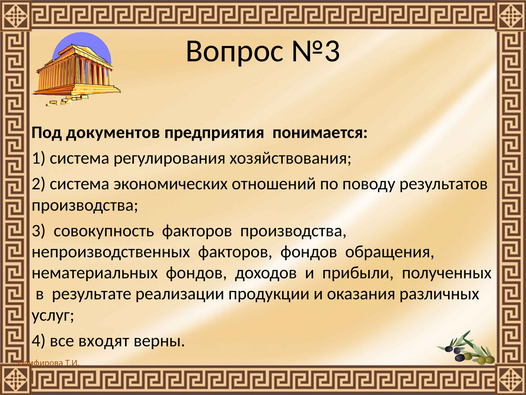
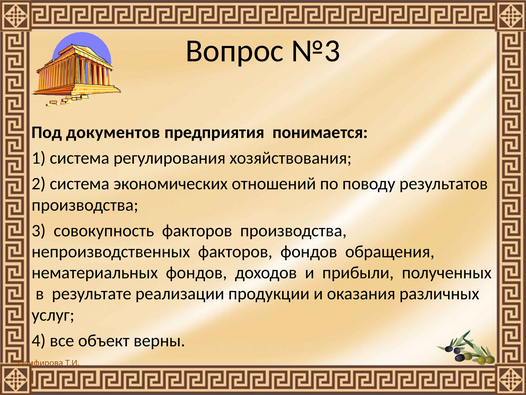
входят: входят -> объект
